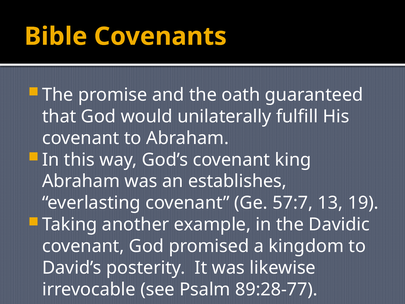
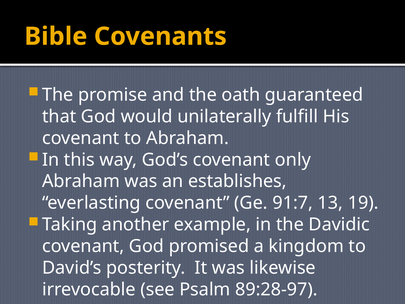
king: king -> only
57:7: 57:7 -> 91:7
89:28-77: 89:28-77 -> 89:28-97
